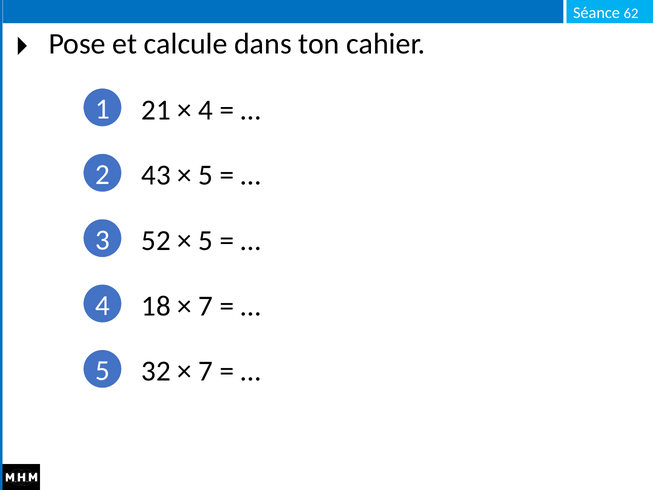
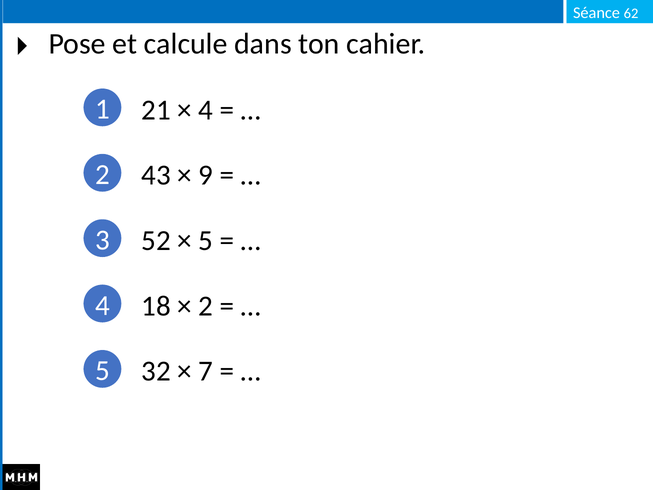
5 at (206, 175): 5 -> 9
7 at (206, 306): 7 -> 2
